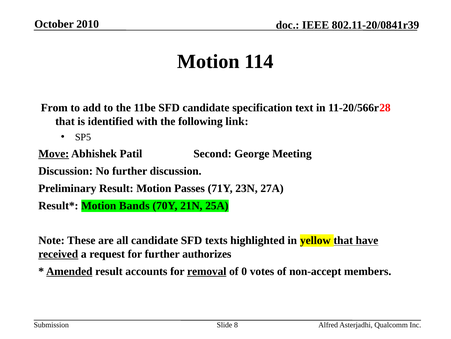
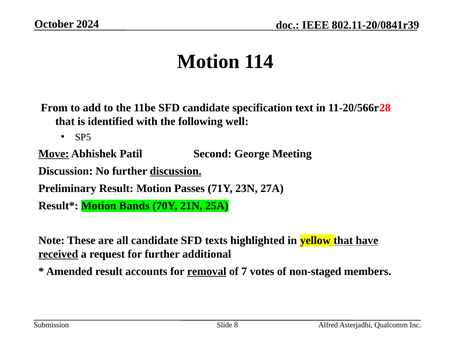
2010: 2010 -> 2024
link: link -> well
discussion at (176, 171) underline: none -> present
authorizes: authorizes -> additional
Amended underline: present -> none
0: 0 -> 7
non-accept: non-accept -> non-staged
